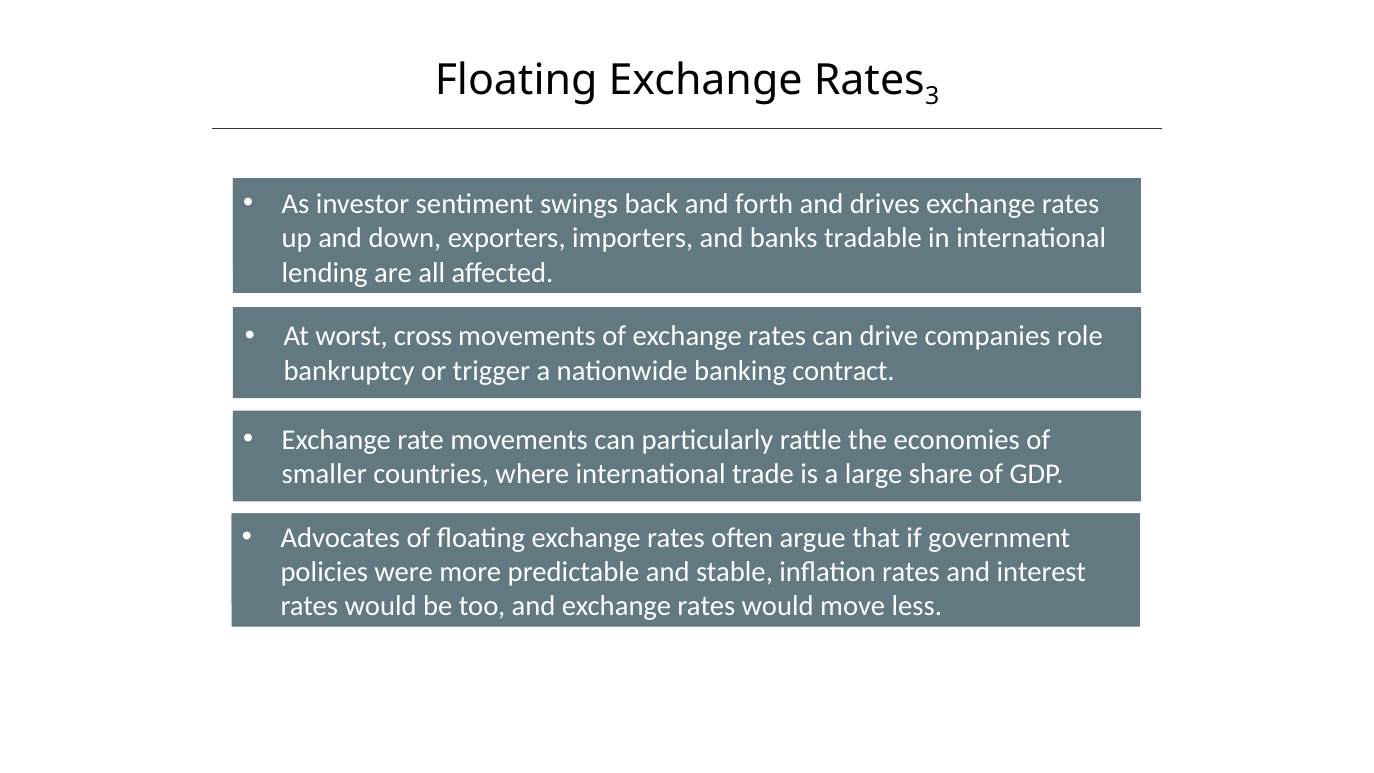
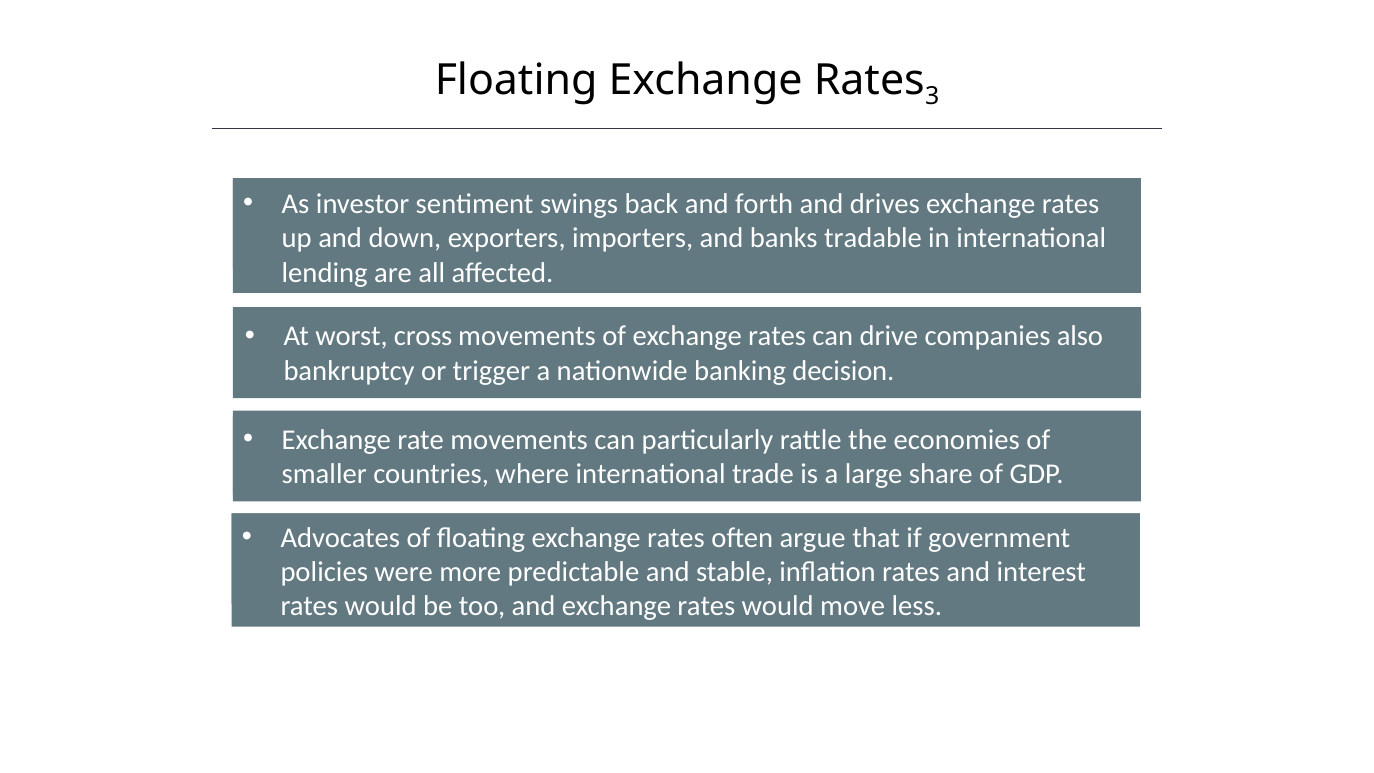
role: role -> also
contract: contract -> decision
